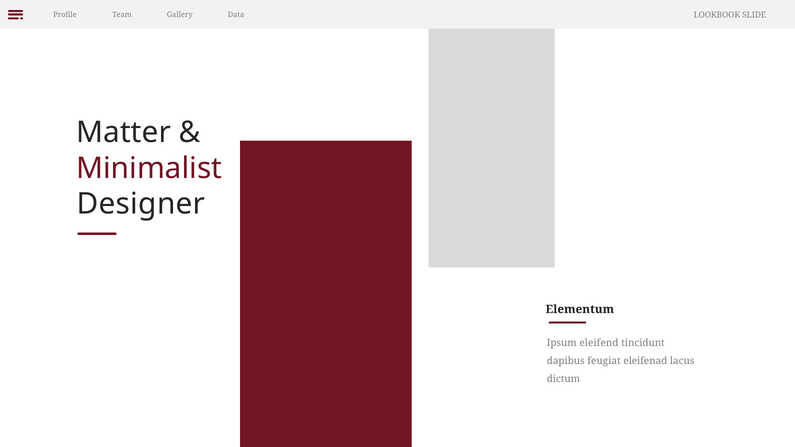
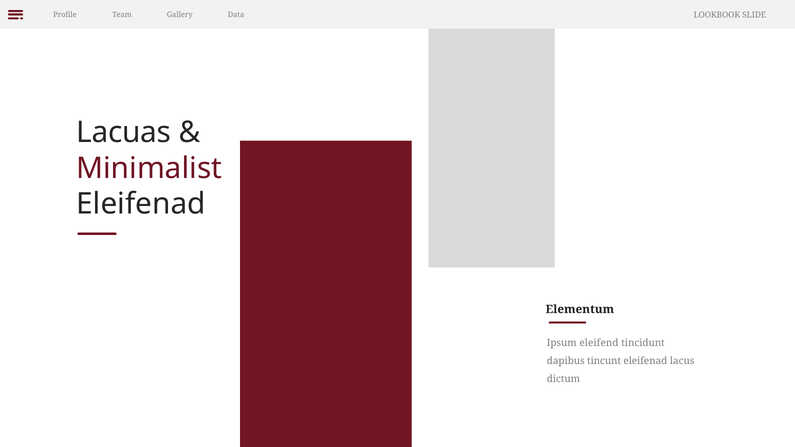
Matter: Matter -> Lacuas
Designer at (141, 204): Designer -> Eleifenad
feugiat: feugiat -> tincunt
